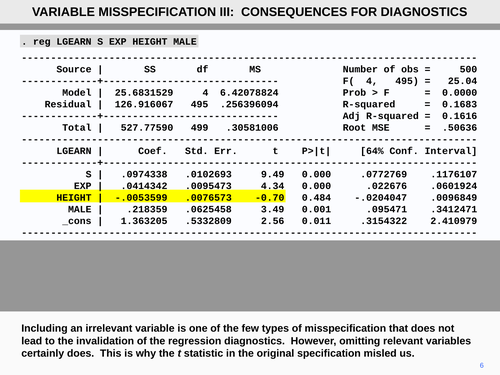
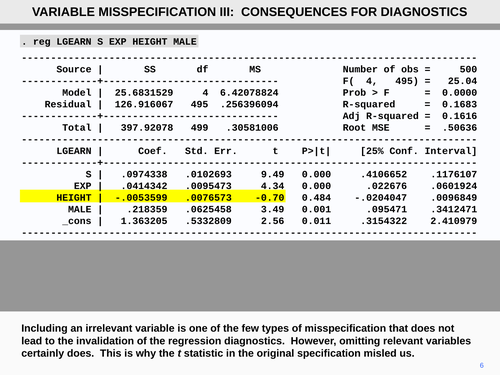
527.77590: 527.77590 -> 397.92078
64%: 64% -> 25%
.0772769: .0772769 -> .4106652
